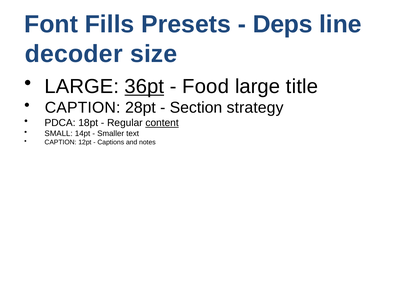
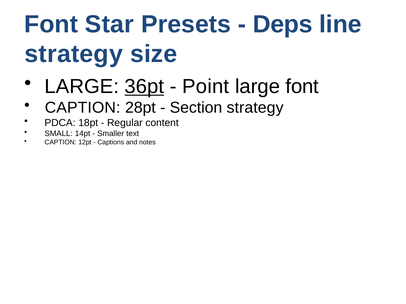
Fills: Fills -> Star
decoder at (74, 54): decoder -> strategy
Food: Food -> Point
large title: title -> font
content underline: present -> none
